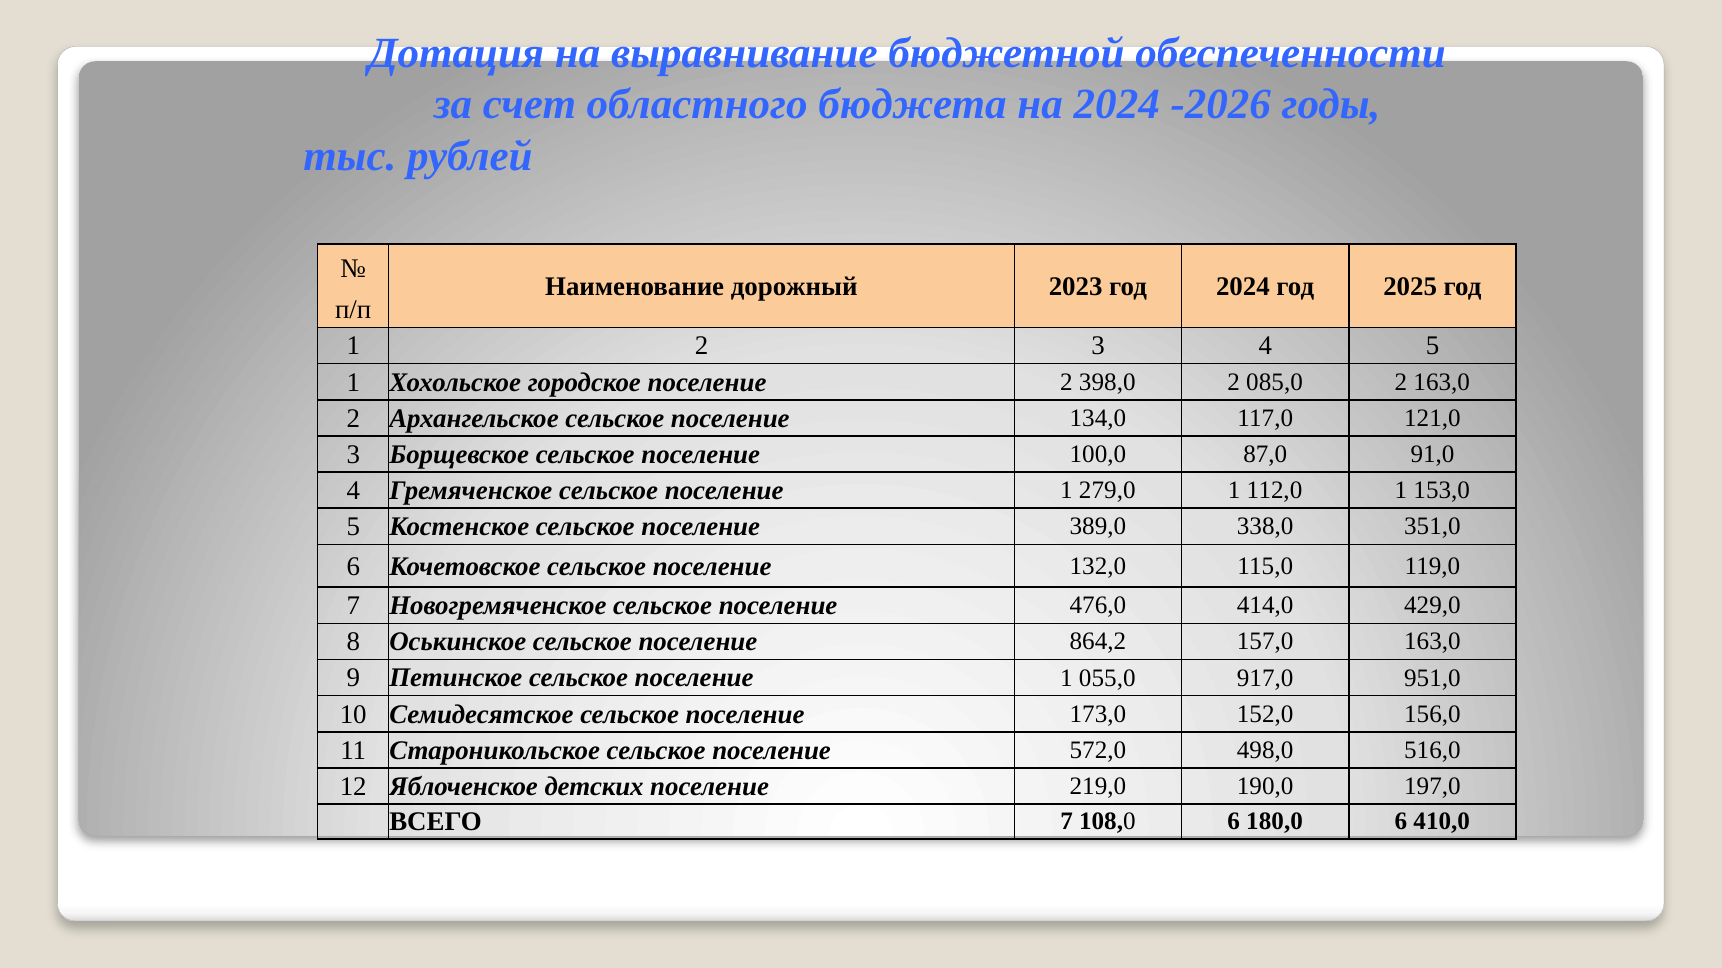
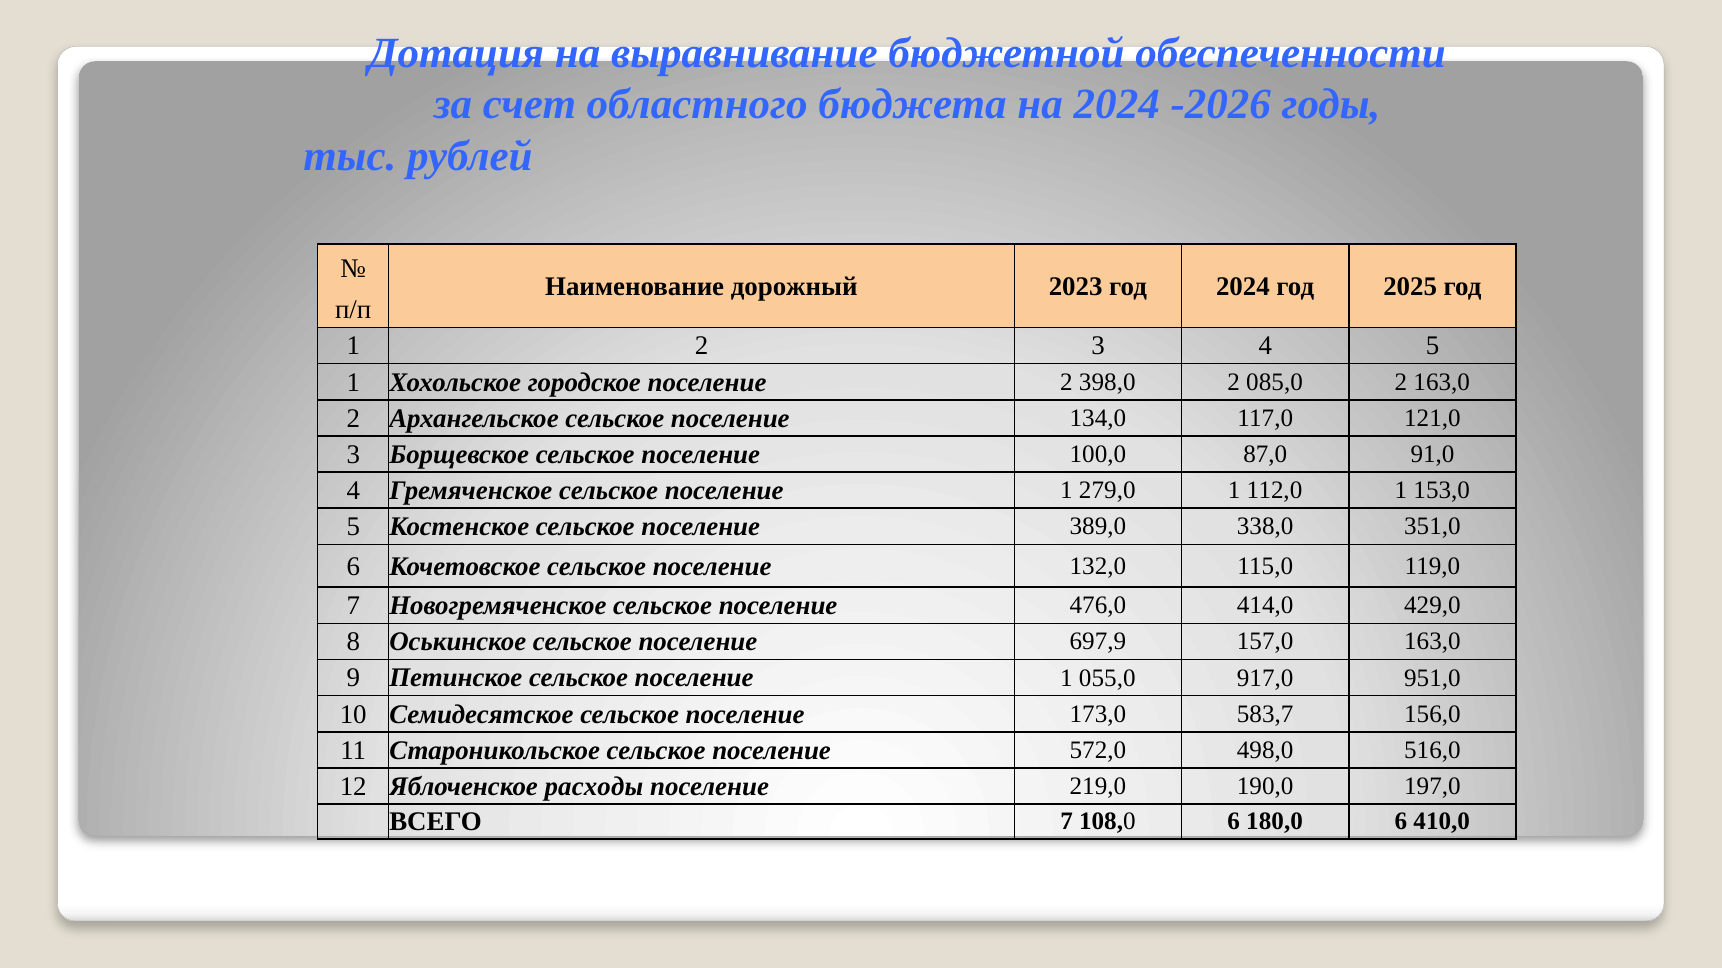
864,2: 864,2 -> 697,9
152,0: 152,0 -> 583,7
детских: детских -> расходы
